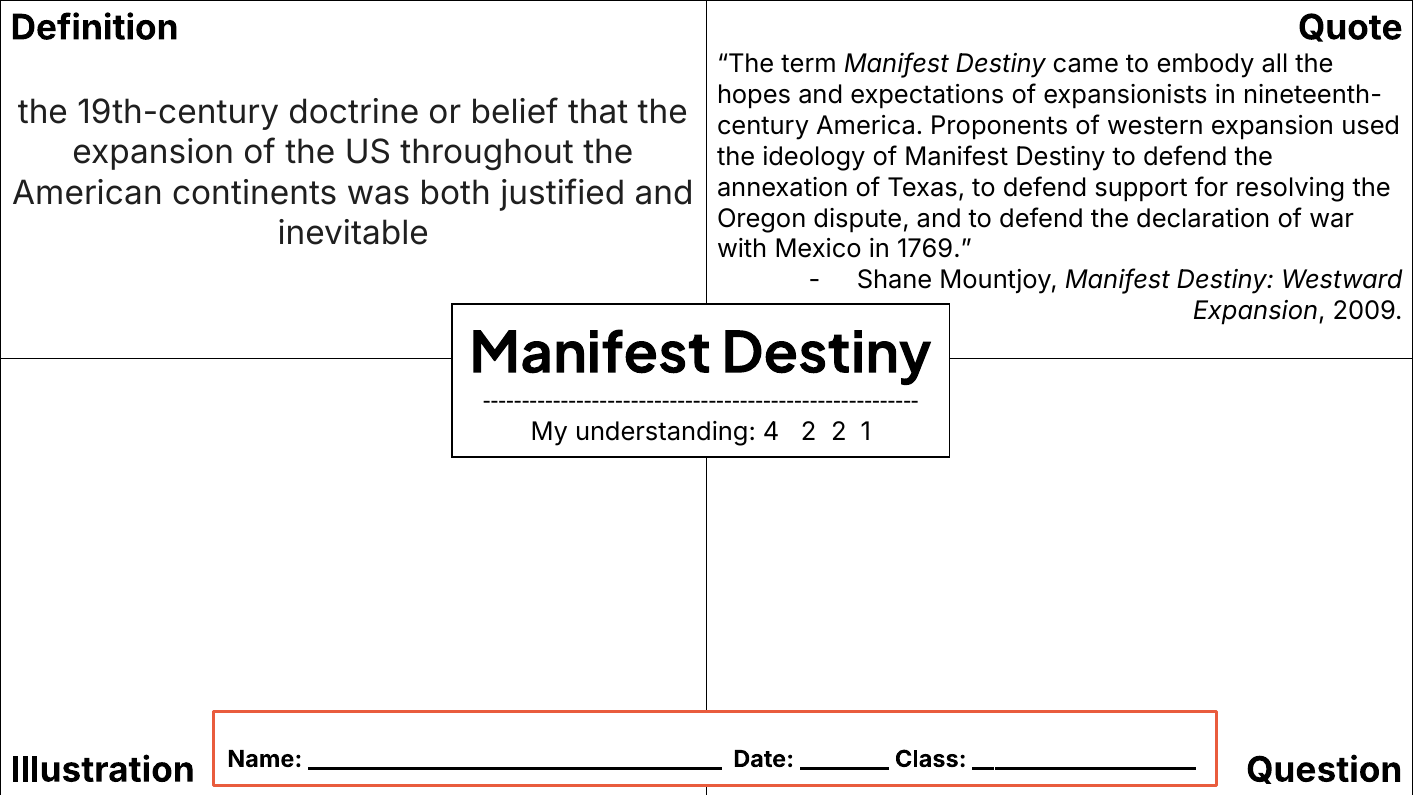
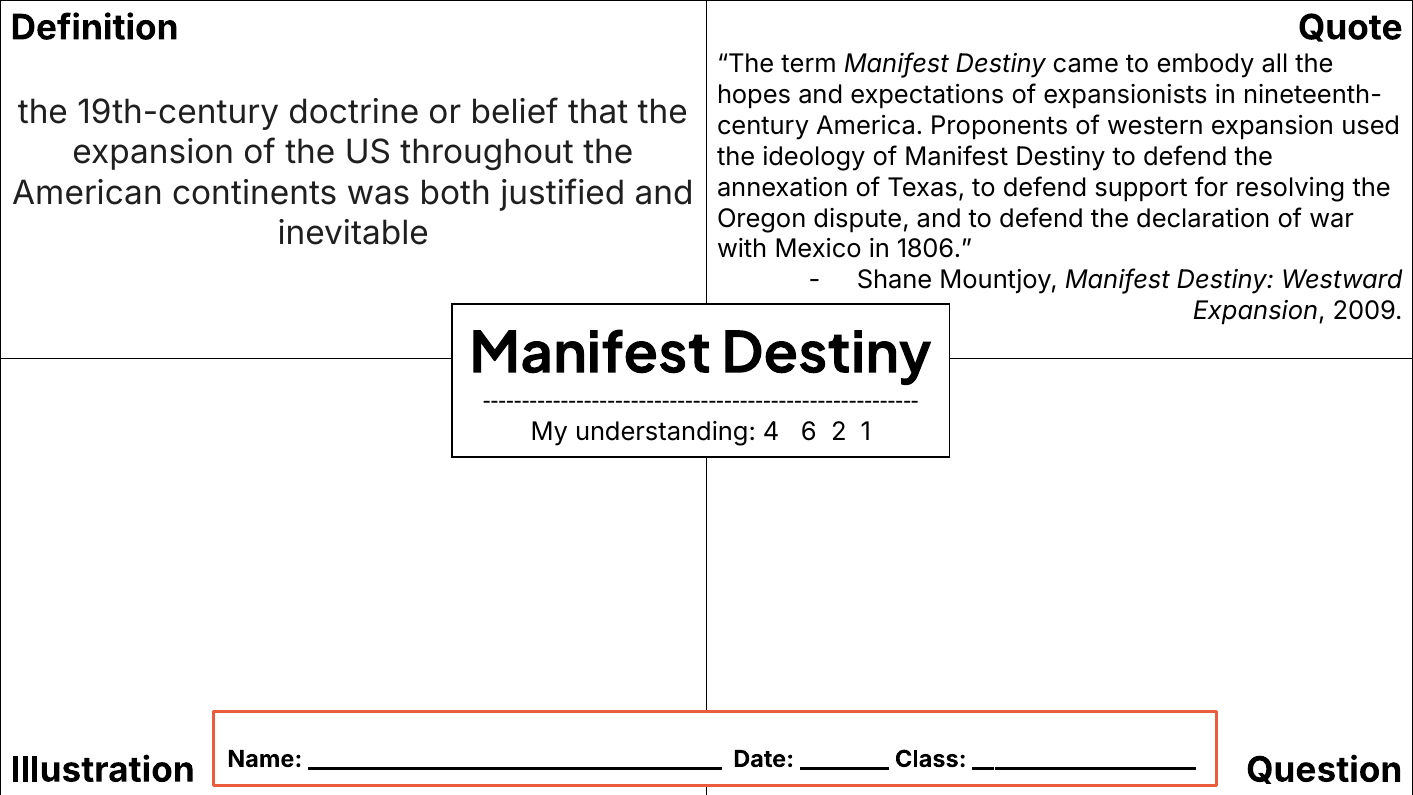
1769: 1769 -> 1806
4 2: 2 -> 6
